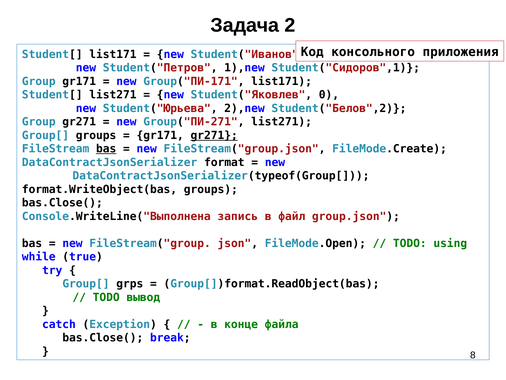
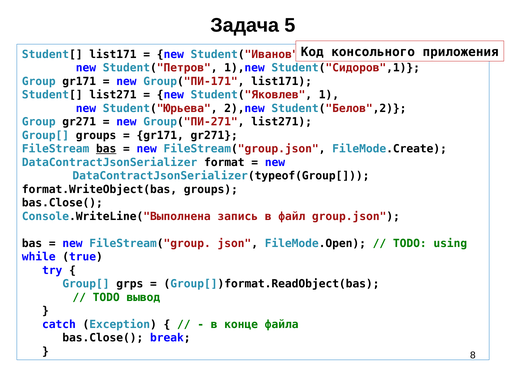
2: 2 -> 5
Student("Яковлев 0: 0 -> 1
gr271 at (214, 135) underline: present -> none
